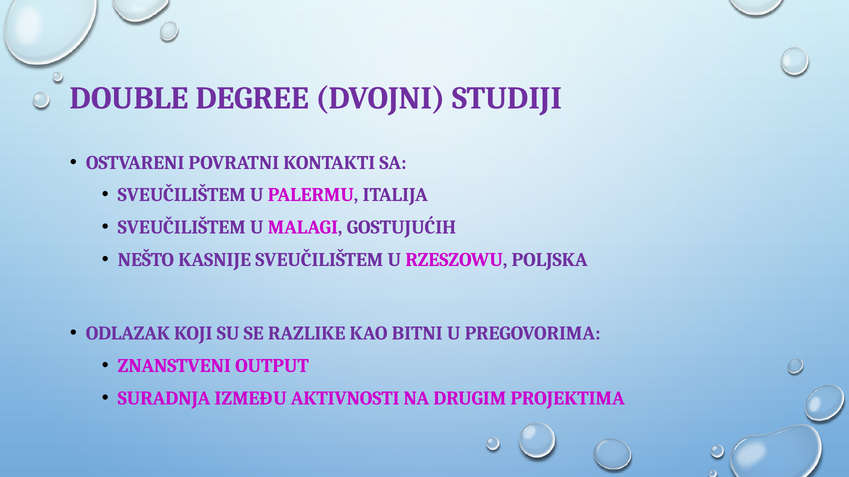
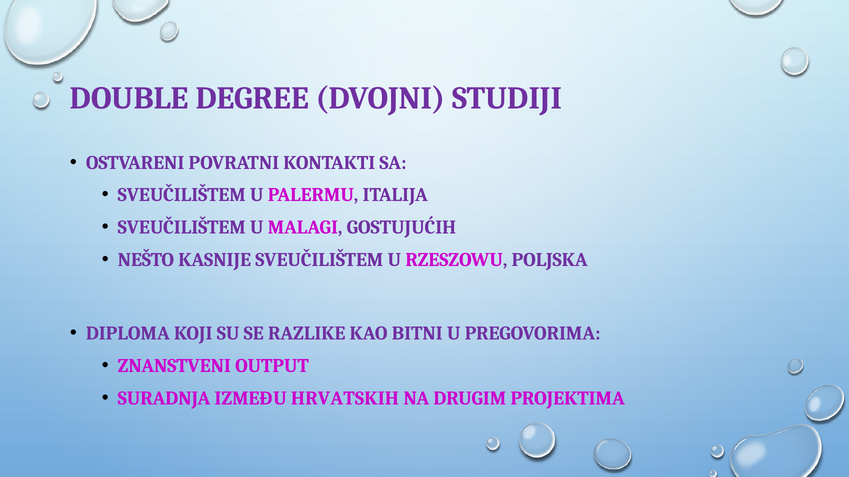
ODLAZAK: ODLAZAK -> DIPLOMA
AKTIVNOSTI: AKTIVNOSTI -> HRVATSKIH
